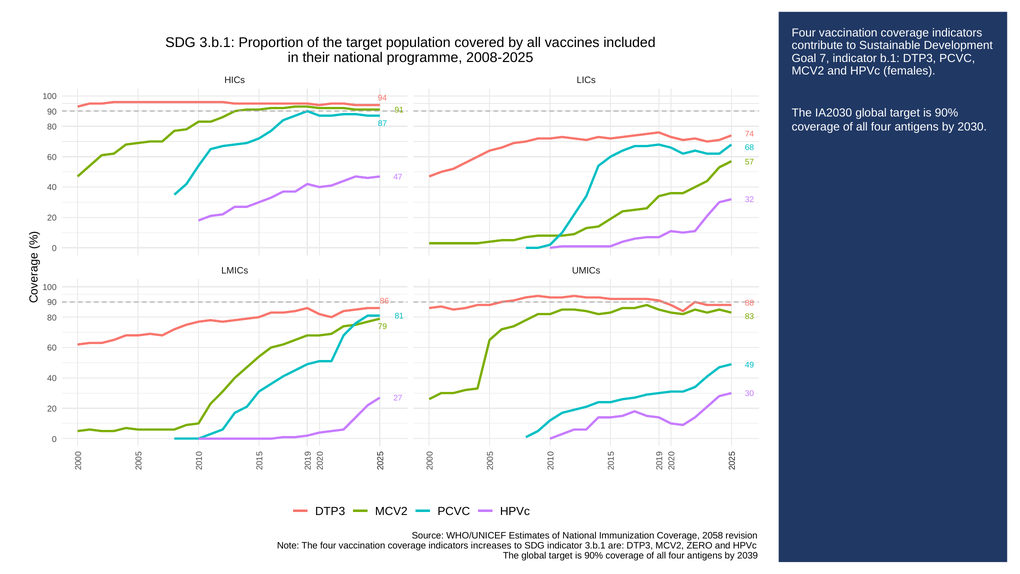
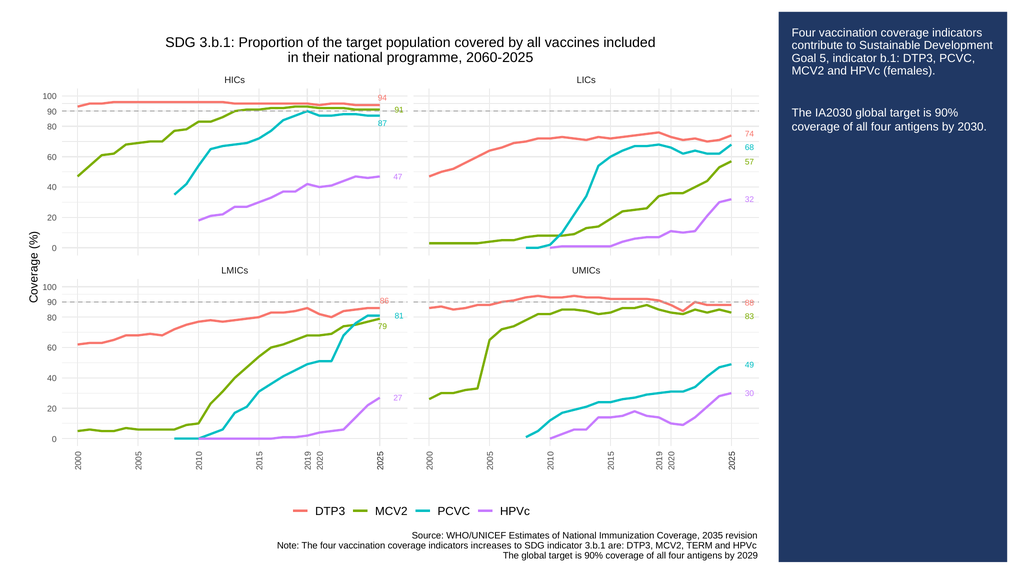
2008-2025: 2008-2025 -> 2060-2025
Goal 7: 7 -> 5
2058: 2058 -> 2035
ZERO: ZERO -> TERM
2039: 2039 -> 2029
